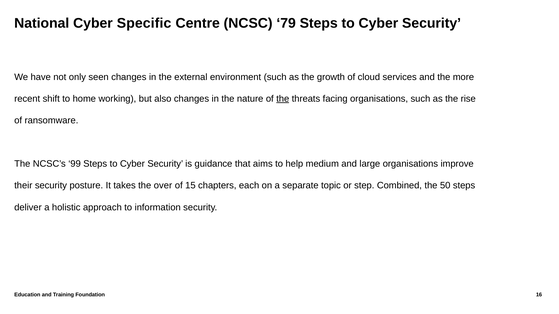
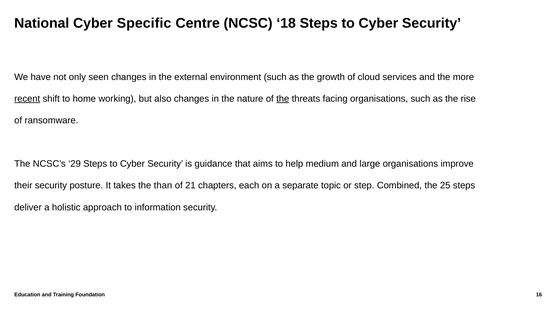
79: 79 -> 18
recent underline: none -> present
99: 99 -> 29
over: over -> than
15: 15 -> 21
50: 50 -> 25
